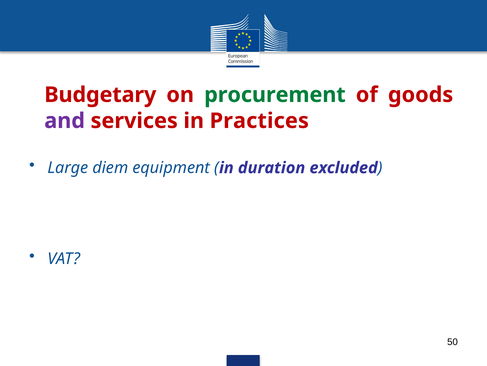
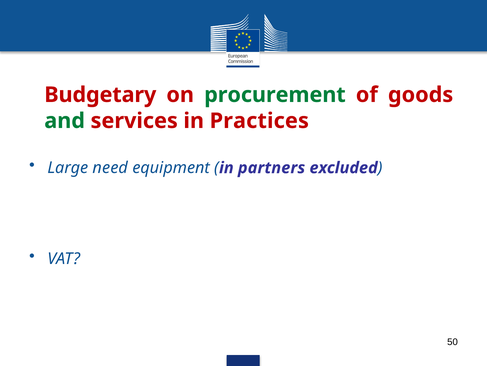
and colour: purple -> green
diem: diem -> need
duration: duration -> partners
